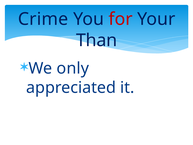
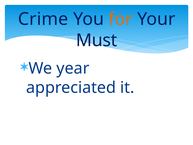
for colour: red -> orange
Than: Than -> Must
only: only -> year
